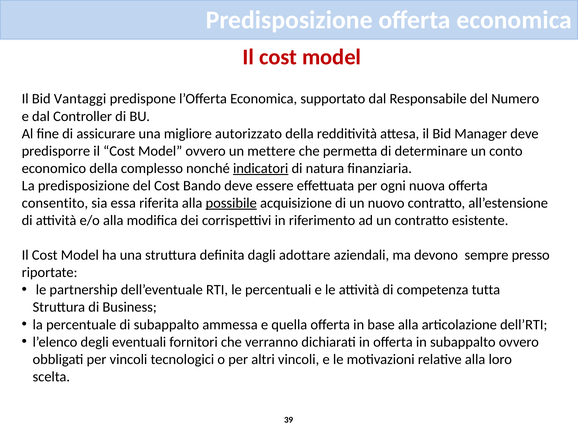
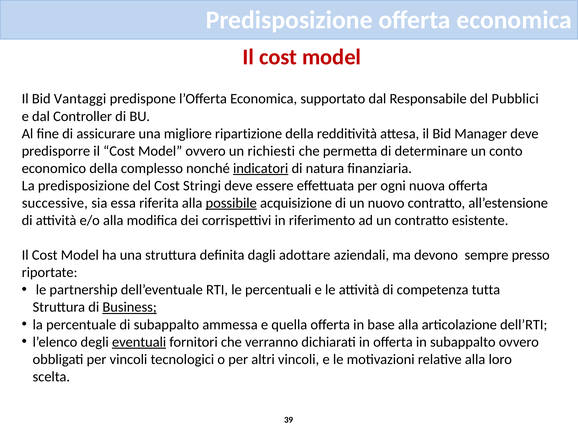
Numero: Numero -> Pubblici
autorizzato: autorizzato -> ripartizione
mettere: mettere -> richiesti
Bando: Bando -> Stringi
consentito: consentito -> successive
Business underline: none -> present
eventuali underline: none -> present
